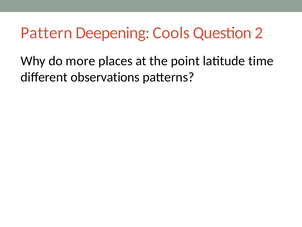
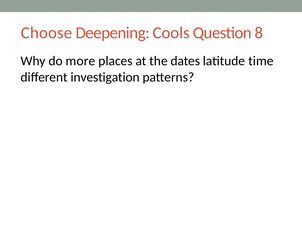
Pattern: Pattern -> Choose
2: 2 -> 8
point: point -> dates
observations: observations -> investigation
